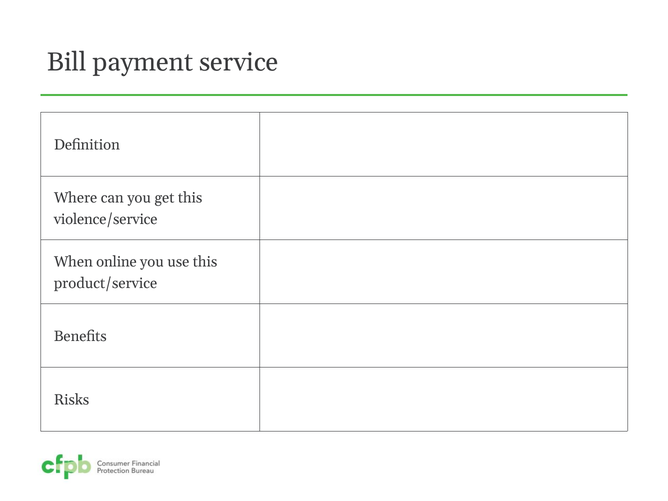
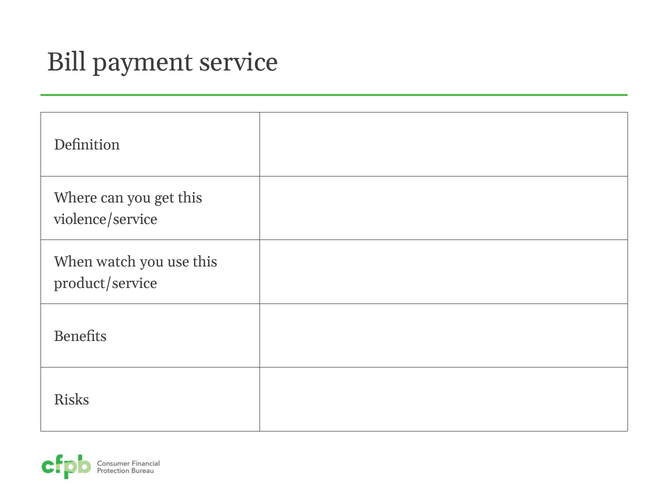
online: online -> watch
